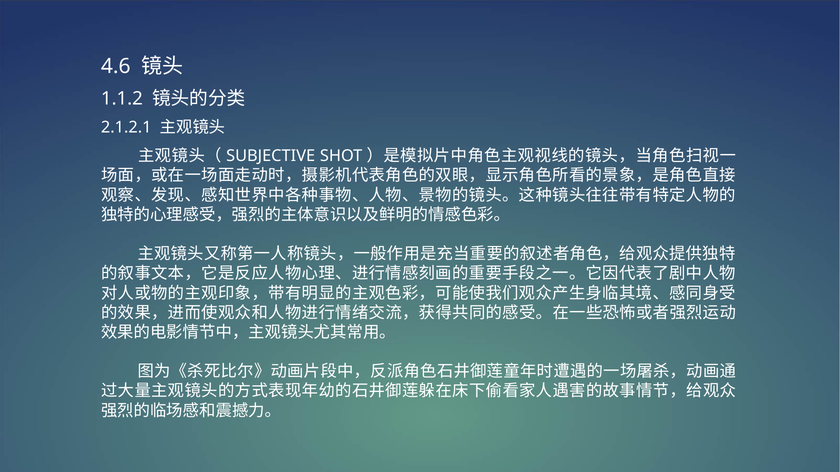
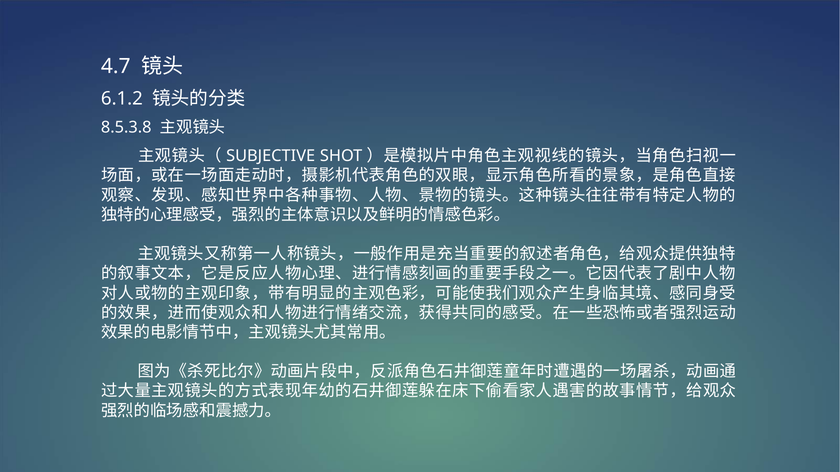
4.6: 4.6 -> 4.7
1.1.2: 1.1.2 -> 6.1.2
2.1.2.1: 2.1.2.1 -> 8.5.3.8
